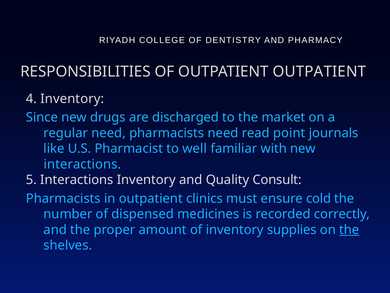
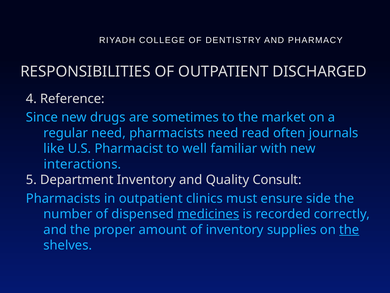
OUTPATIENT OUTPATIENT: OUTPATIENT -> DISCHARGED
4 Inventory: Inventory -> Reference
discharged: discharged -> sometimes
point: point -> often
5 Interactions: Interactions -> Department
cold: cold -> side
medicines underline: none -> present
